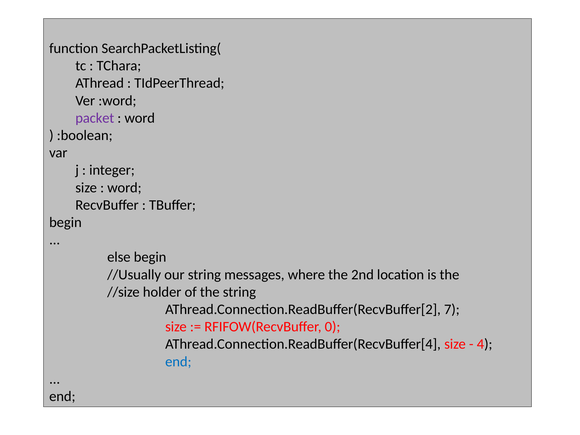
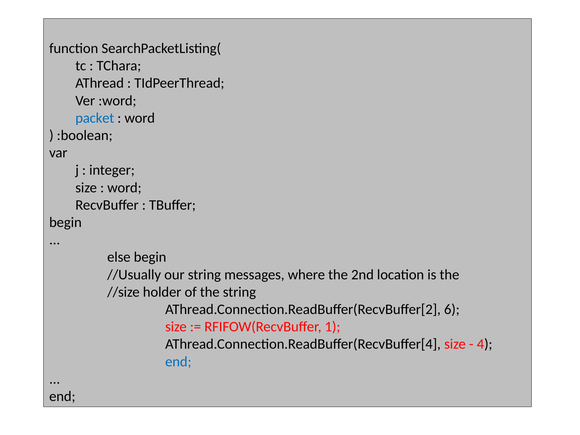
packet colour: purple -> blue
7: 7 -> 6
0: 0 -> 1
